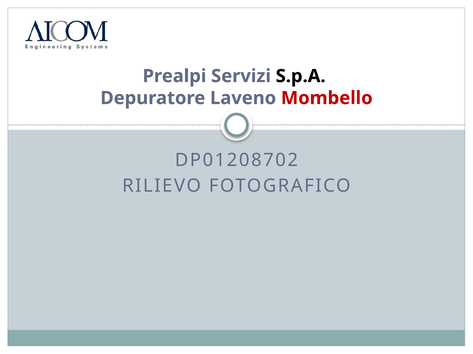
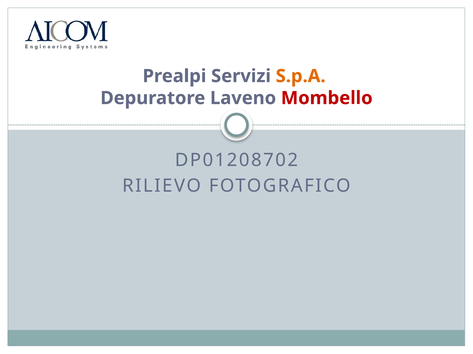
S.p.A colour: black -> orange
